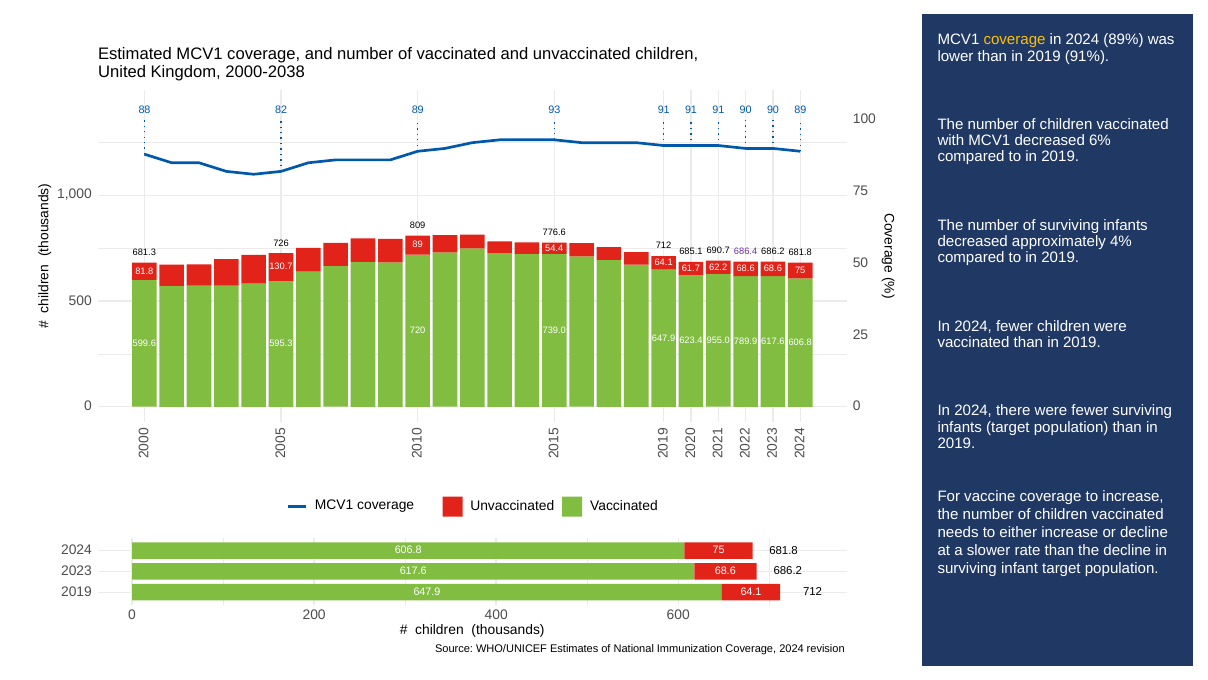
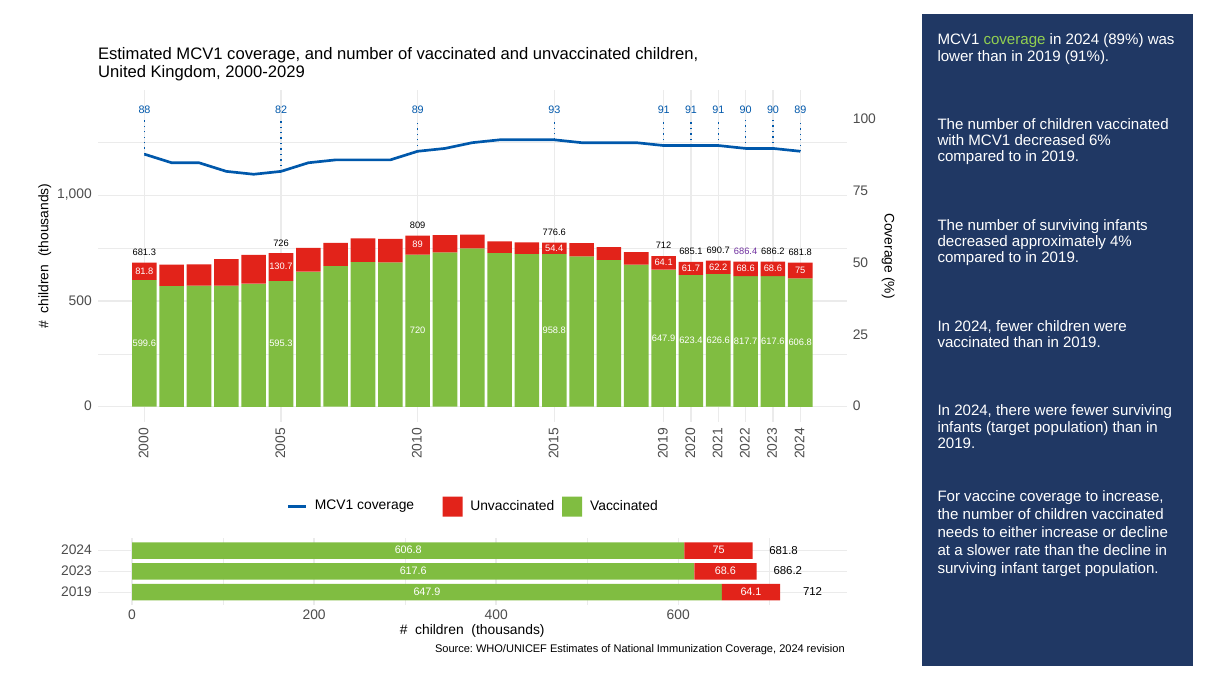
coverage at (1015, 40) colour: yellow -> light green
2000-2038: 2000-2038 -> 2000-2029
739.0: 739.0 -> 958.8
955.0: 955.0 -> 626.6
789.9: 789.9 -> 817.7
